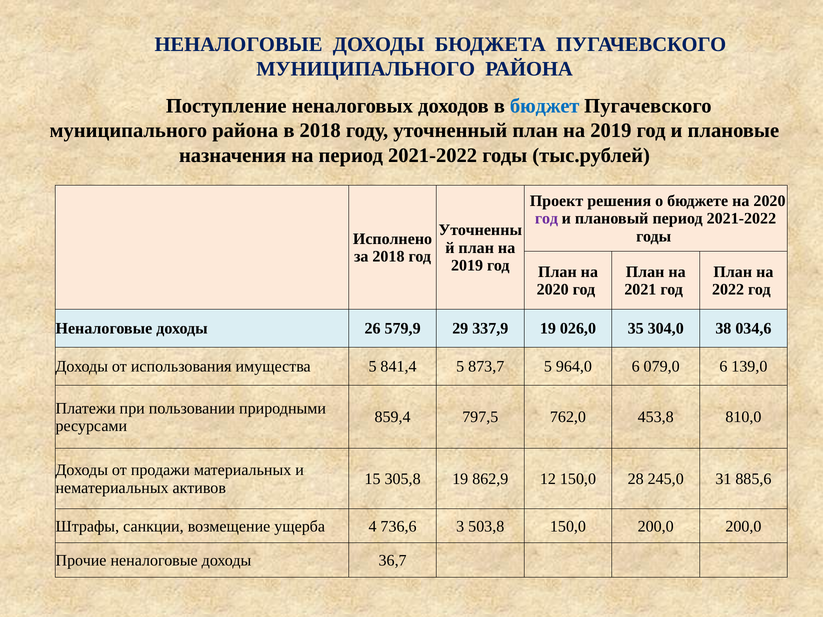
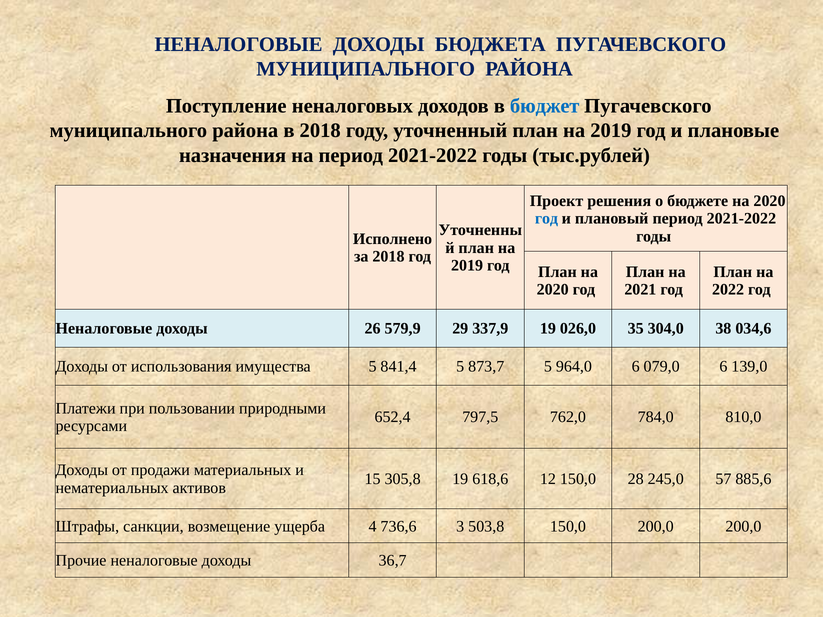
год at (547, 219) colour: purple -> blue
859,4: 859,4 -> 652,4
453,8: 453,8 -> 784,0
862,9: 862,9 -> 618,6
31: 31 -> 57
